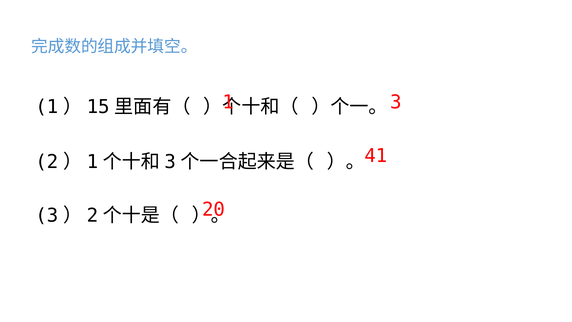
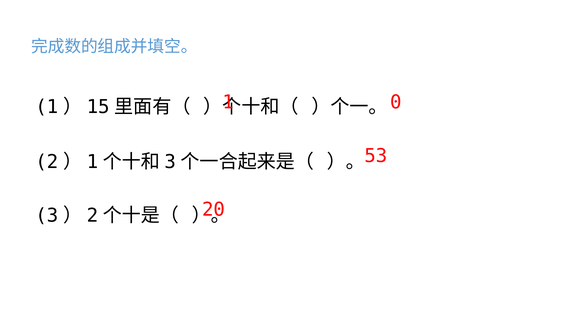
3: 3 -> 0
41: 41 -> 53
